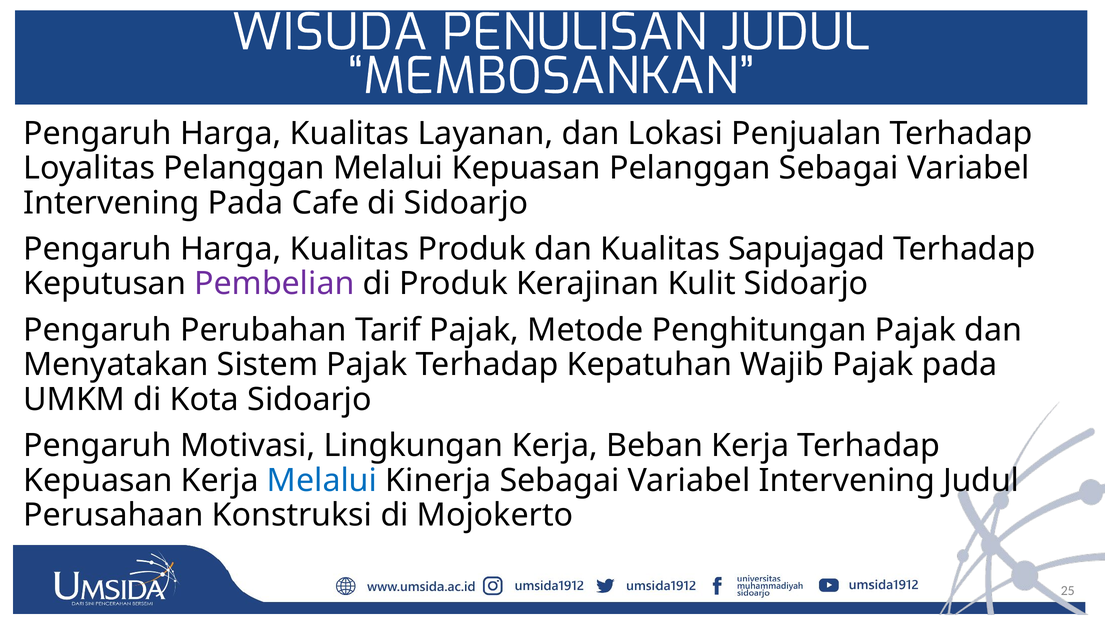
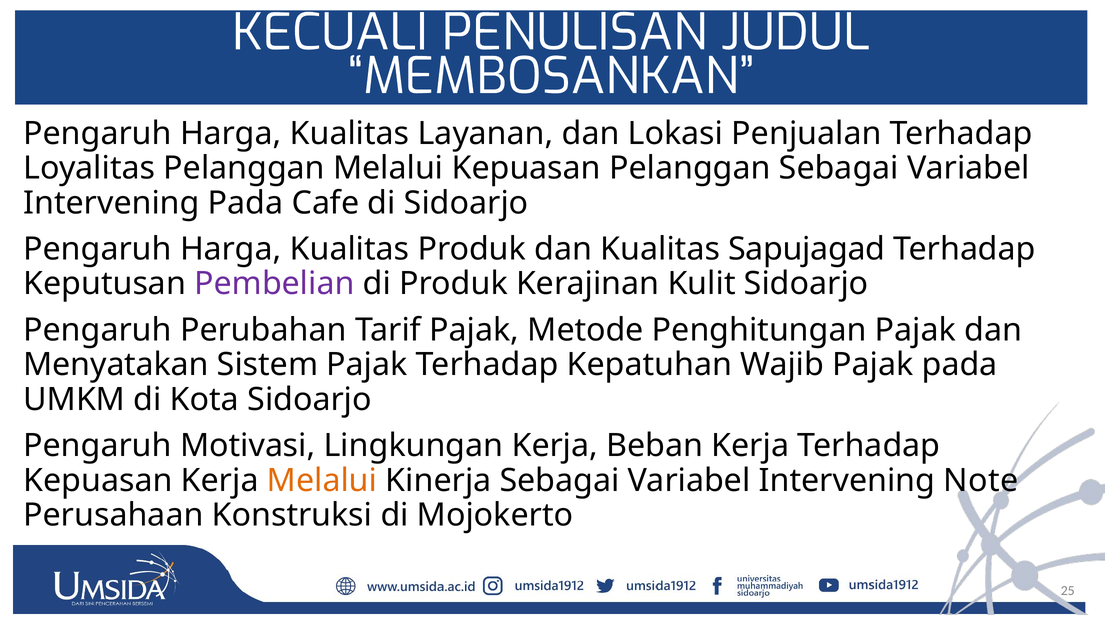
WISUDA: WISUDA -> KECUALI
Melalui at (322, 481) colour: blue -> orange
Intervening Judul: Judul -> Note
